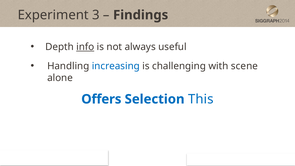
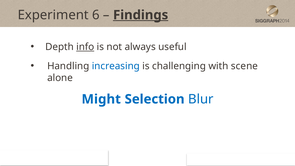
3: 3 -> 6
Findings underline: none -> present
Offers: Offers -> Might
This: This -> Blur
